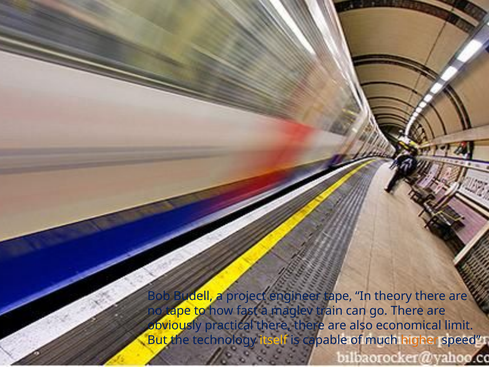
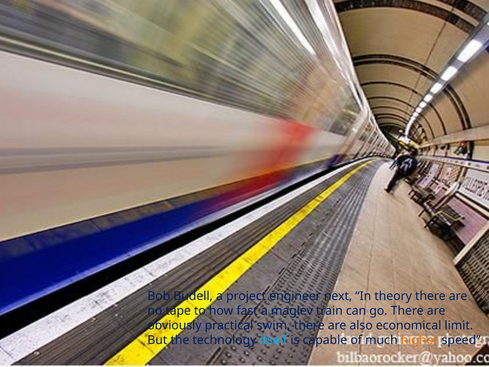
engineer tape: tape -> next
practical there: there -> swim
itself colour: yellow -> light blue
